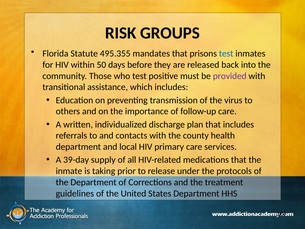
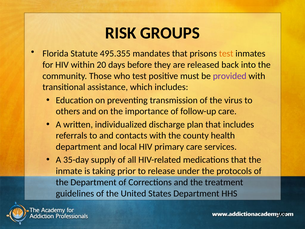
test at (226, 54) colour: blue -> orange
50: 50 -> 20
39-day: 39-day -> 35-day
